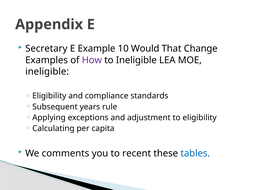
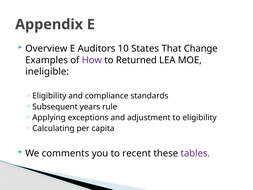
Secretary: Secretary -> Overview
Example: Example -> Auditors
Would: Would -> States
to Ineligible: Ineligible -> Returned
tables colour: blue -> purple
